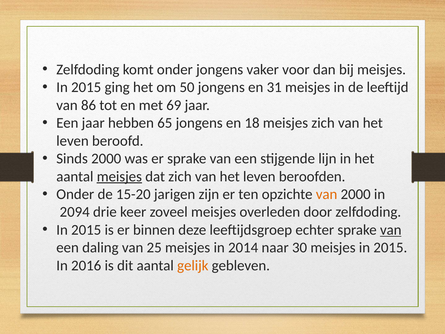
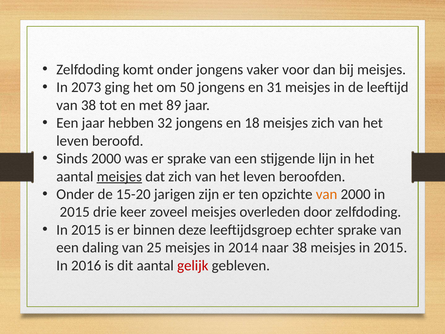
2015 at (86, 87): 2015 -> 2073
van 86: 86 -> 38
69: 69 -> 89
65: 65 -> 32
2094 at (75, 212): 2094 -> 2015
van at (391, 230) underline: present -> none
naar 30: 30 -> 38
gelijk colour: orange -> red
